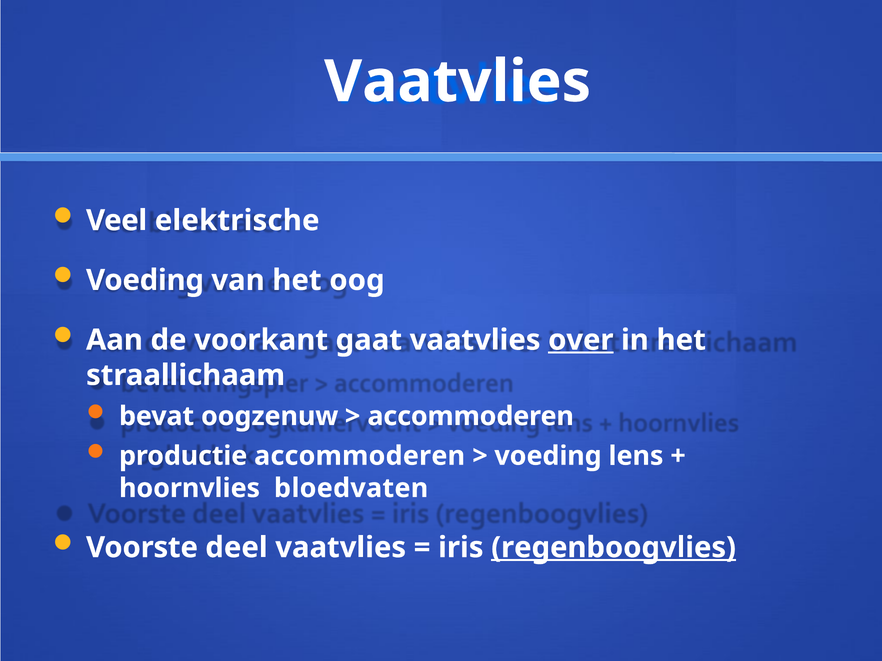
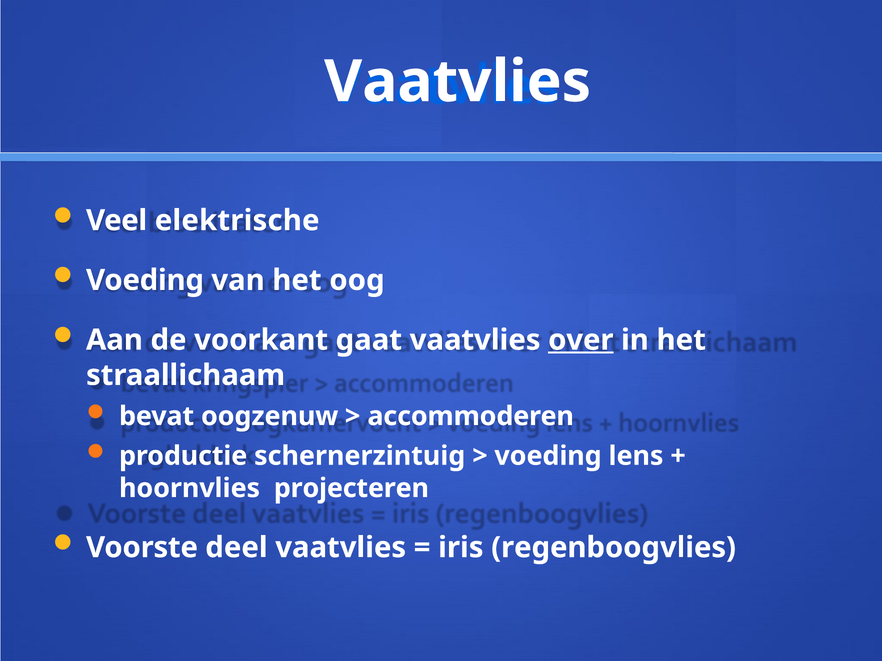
productie accommoderen: accommoderen -> schernerzintuig
bloedvaten: bloedvaten -> projecteren
regenboogvlies underline: present -> none
